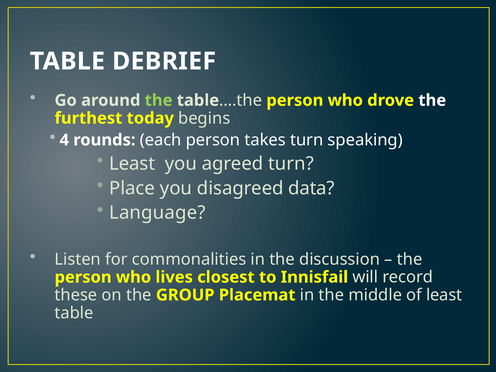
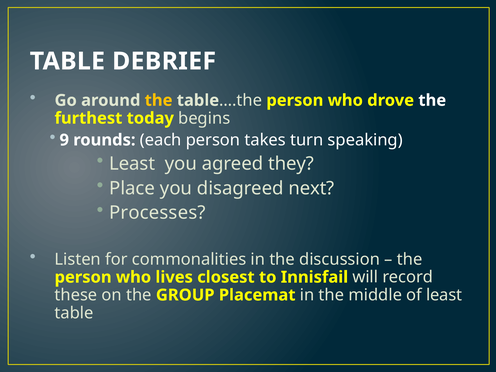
the at (159, 100) colour: light green -> yellow
4: 4 -> 9
agreed turn: turn -> they
data: data -> next
Language: Language -> Processes
